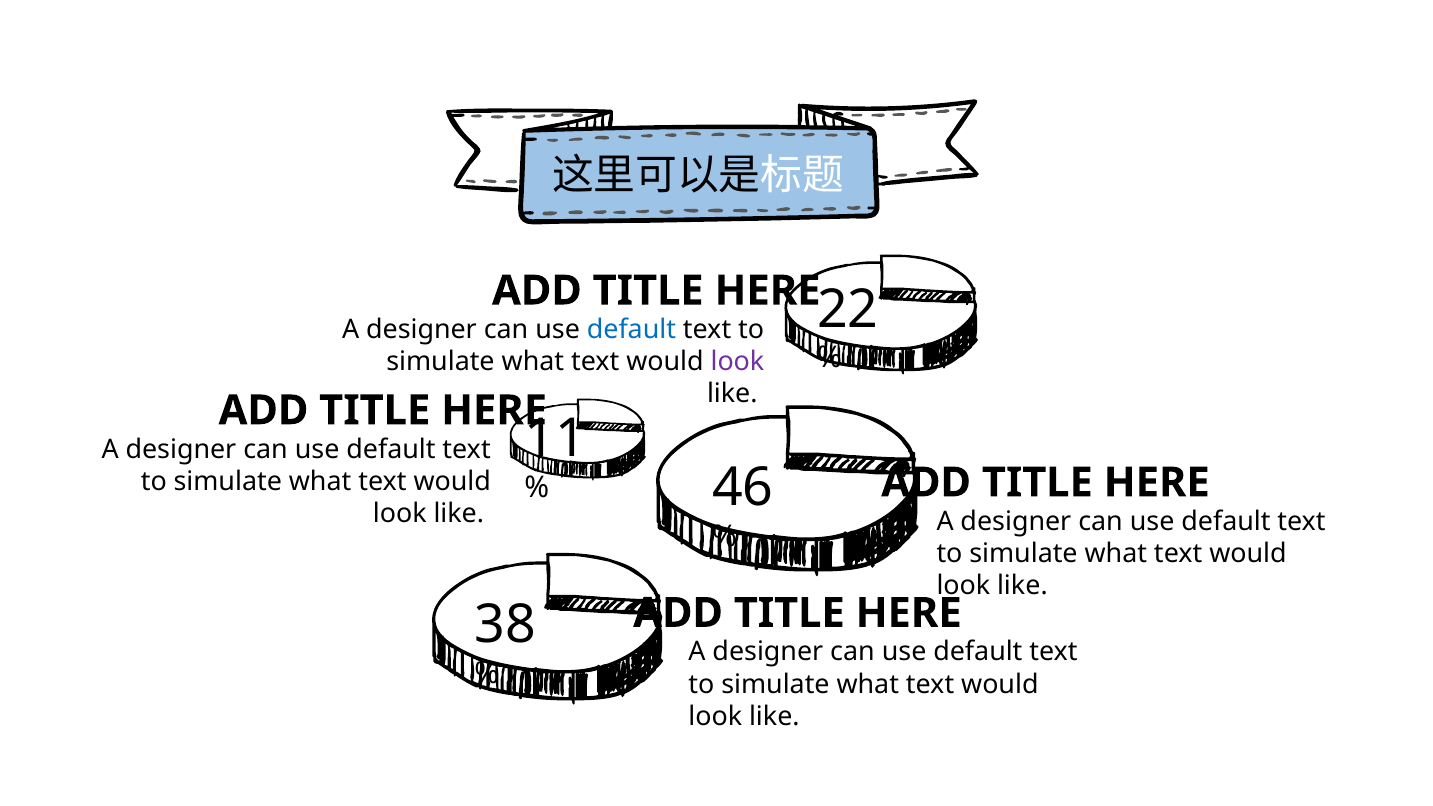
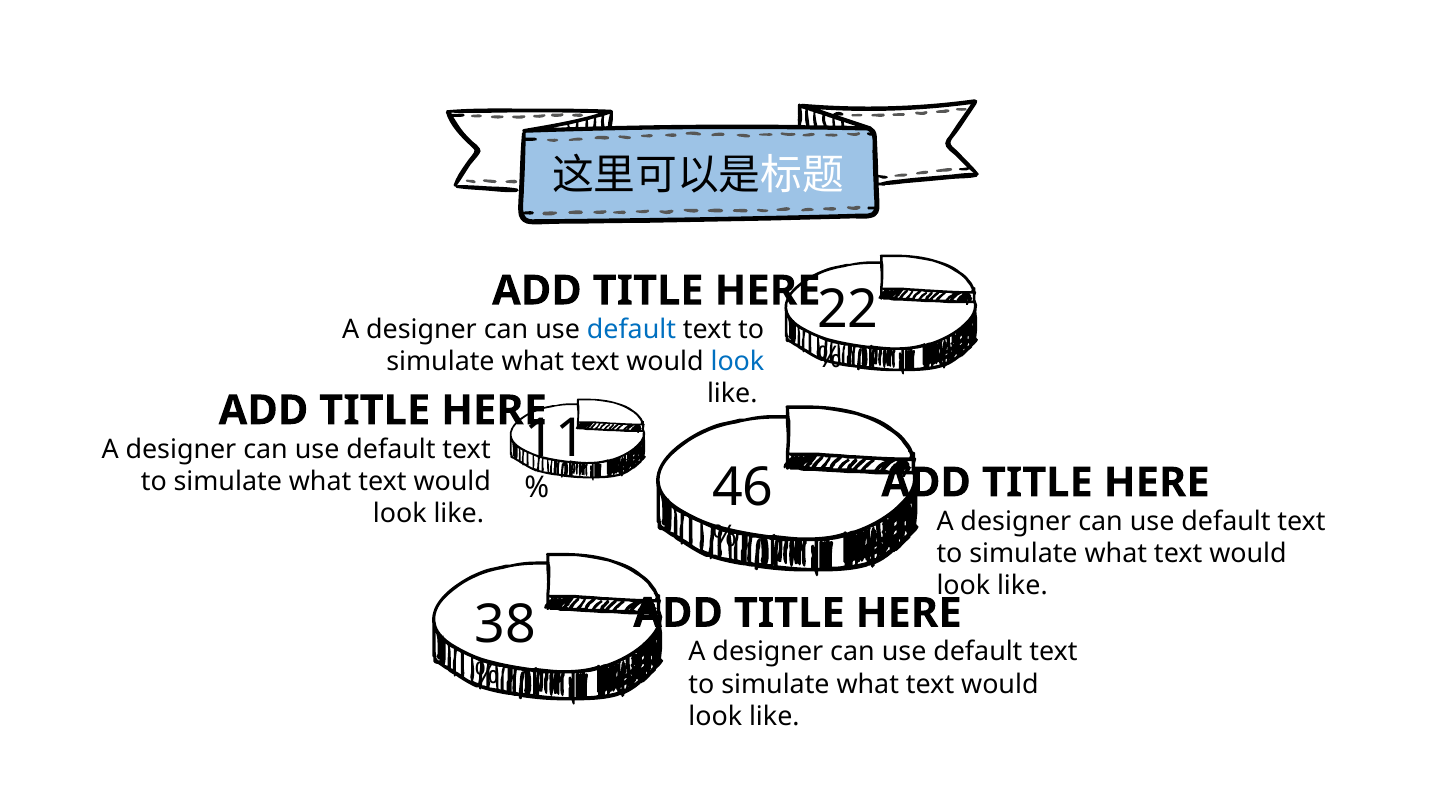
look at (737, 362) colour: purple -> blue
